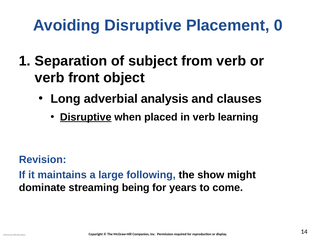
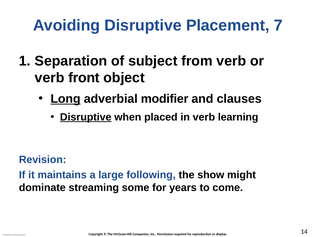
0: 0 -> 7
Long underline: none -> present
analysis: analysis -> modifier
being: being -> some
